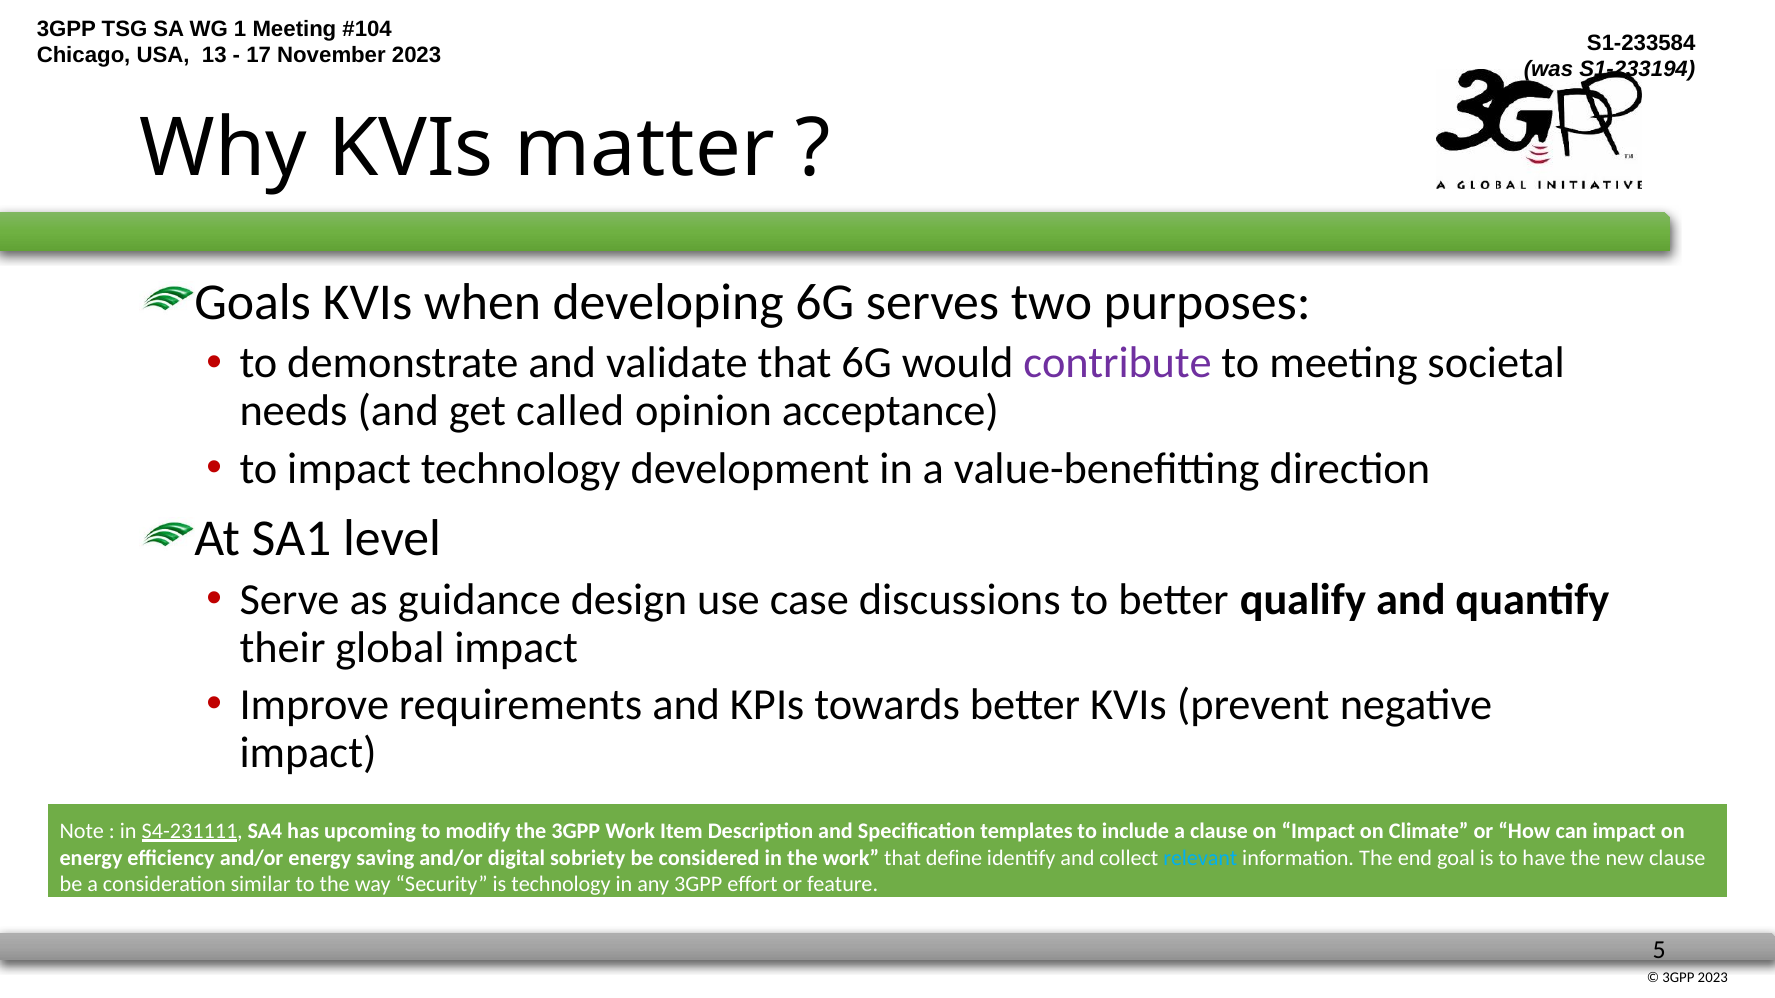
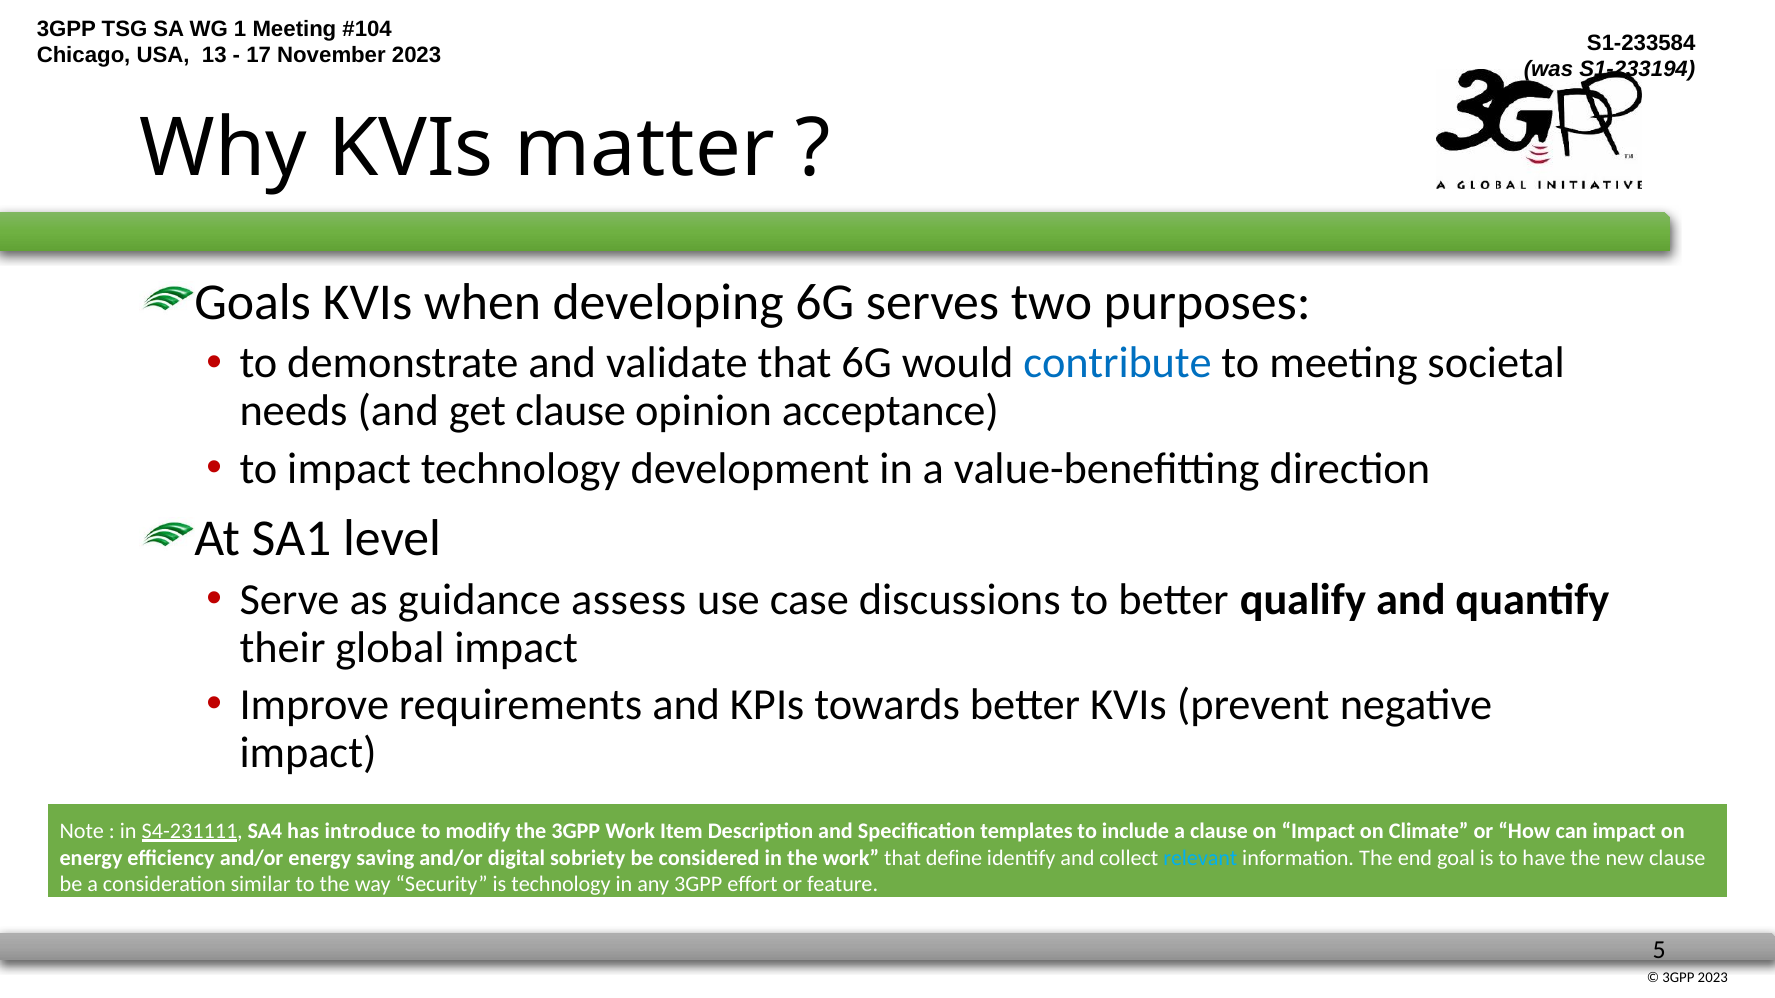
contribute colour: purple -> blue
get called: called -> clause
design: design -> assess
upcoming: upcoming -> introduce
